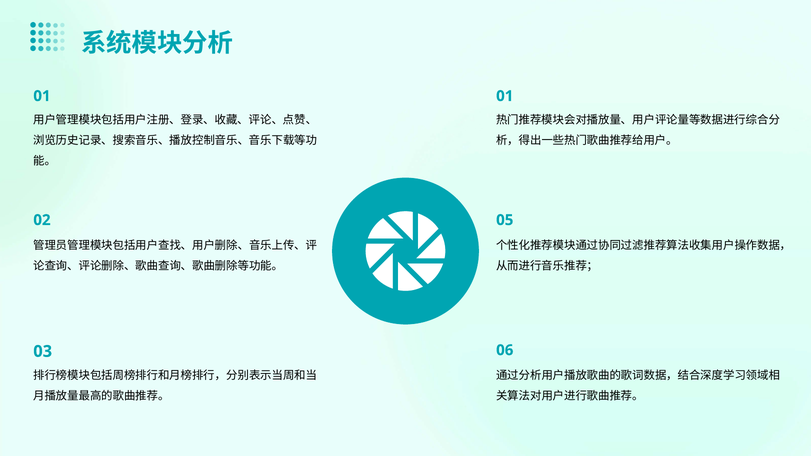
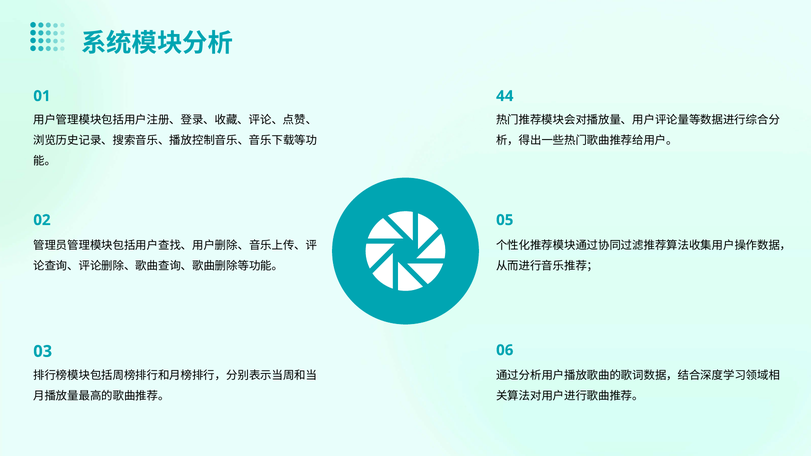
01 01: 01 -> 44
